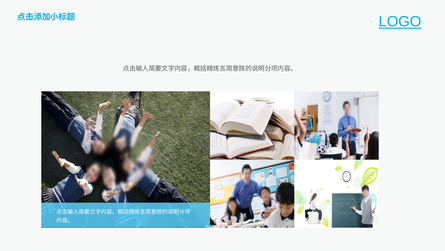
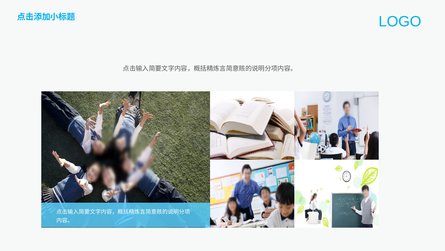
LOGO underline: present -> none
